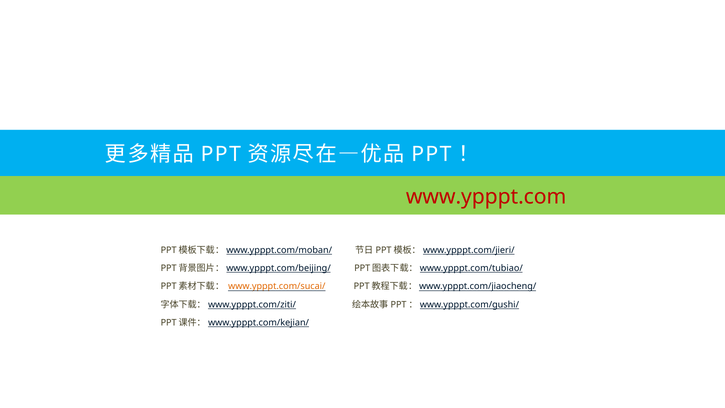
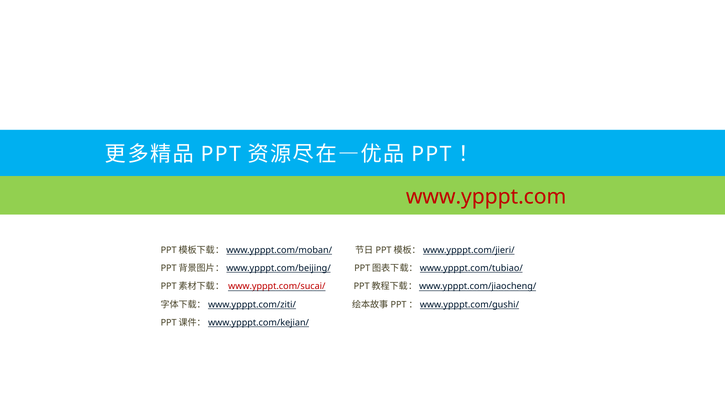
www.ypppt.com/sucai/ colour: orange -> red
